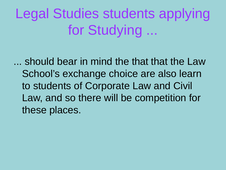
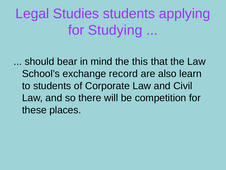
the that: that -> this
choice: choice -> record
